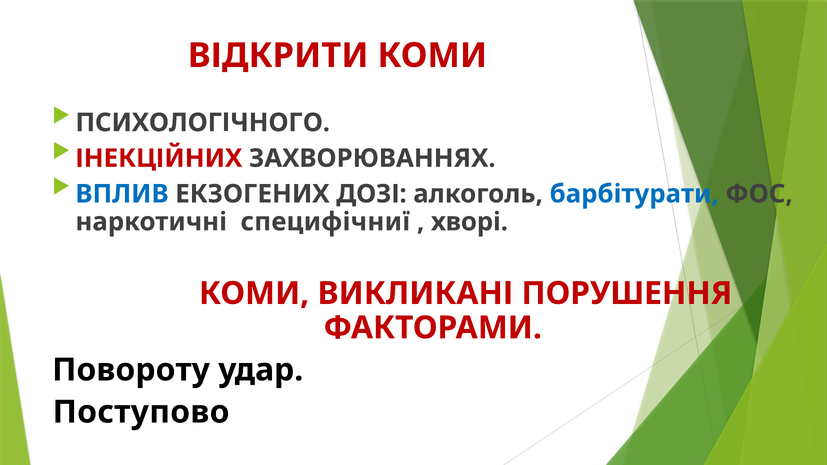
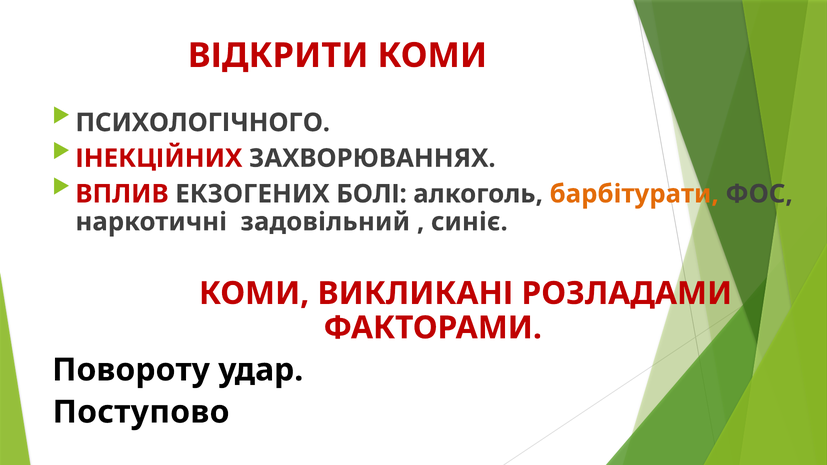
ВПЛИВ colour: blue -> red
ДОЗІ: ДОЗІ -> БОЛІ
барбітурати colour: blue -> orange
специфічниї: специфічниї -> задовільний
хворі: хворі -> синіє
ПОРУШЕННЯ: ПОРУШЕННЯ -> РОЗЛАДАМИ
